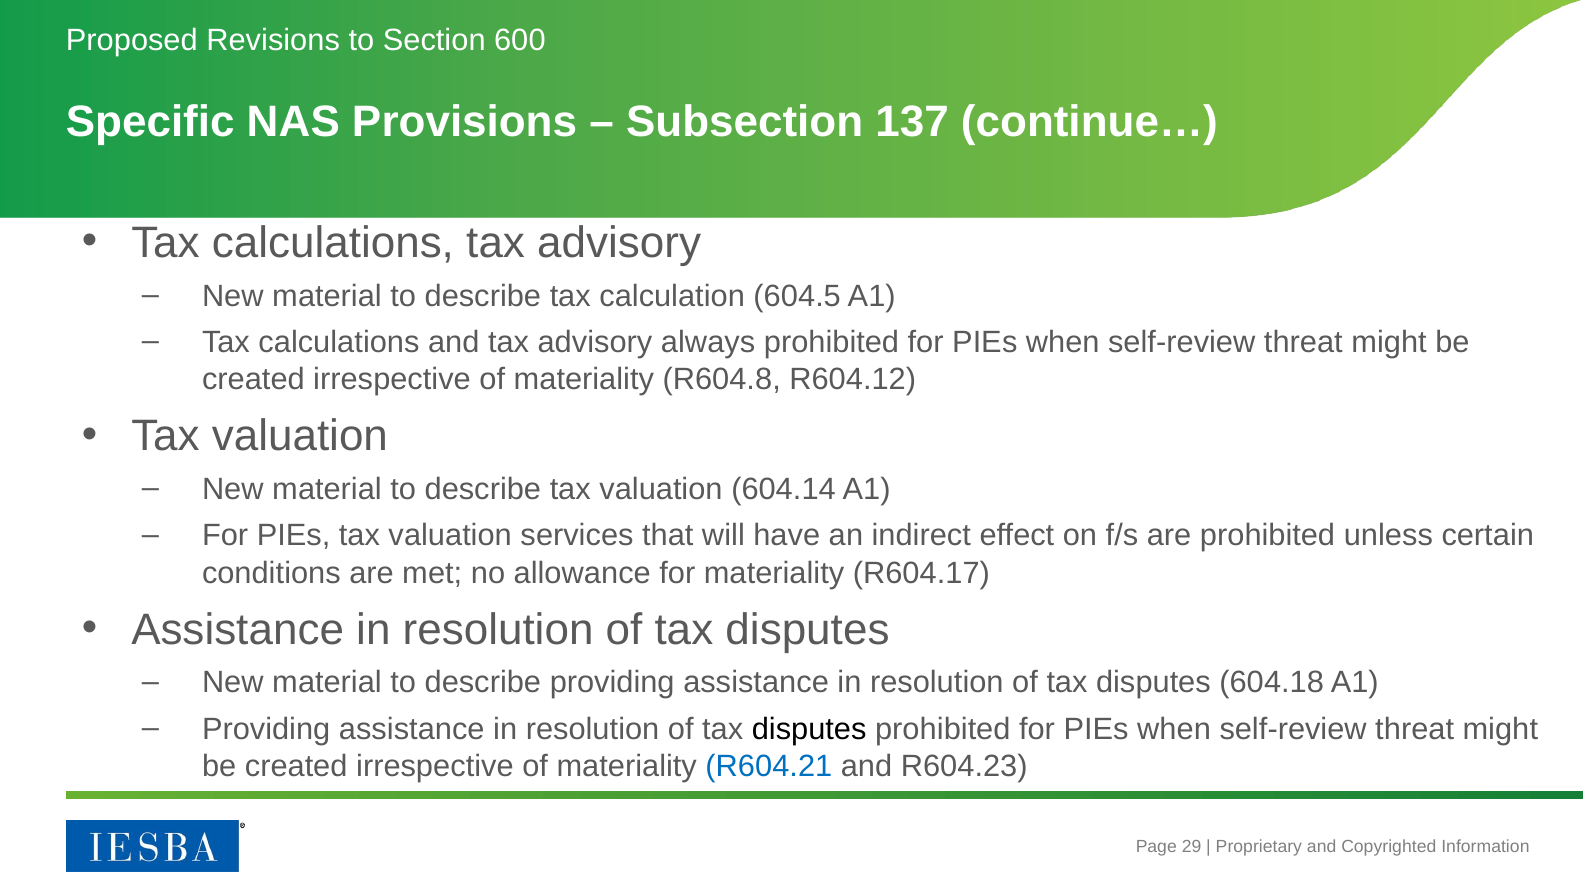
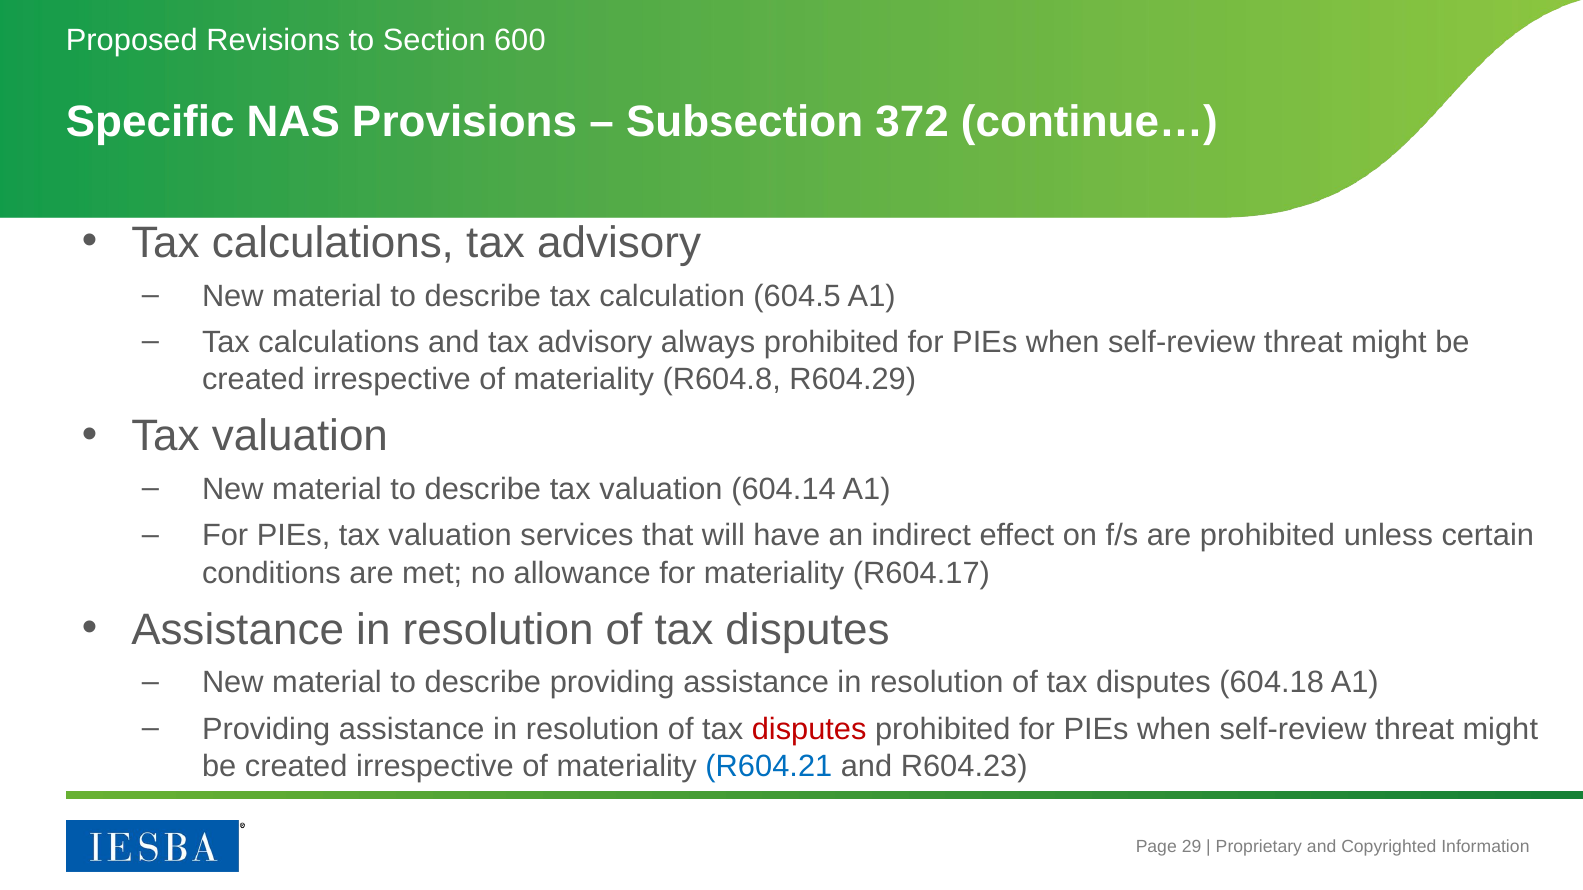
137: 137 -> 372
R604.12: R604.12 -> R604.29
disputes at (809, 729) colour: black -> red
